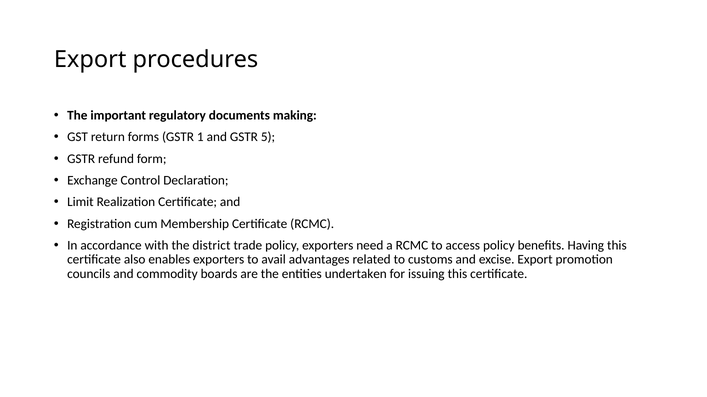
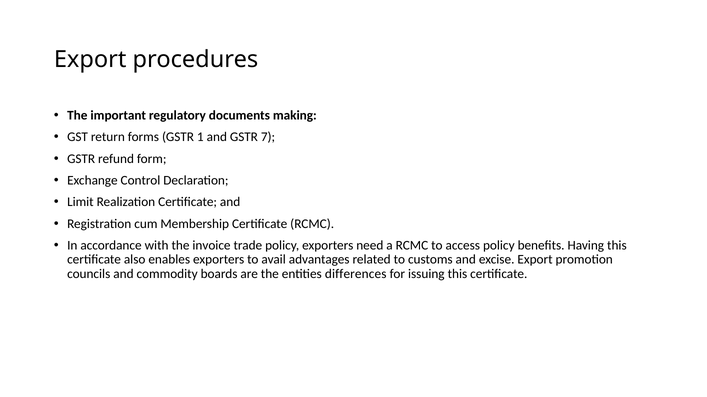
5: 5 -> 7
district: district -> invoice
undertaken: undertaken -> differences
